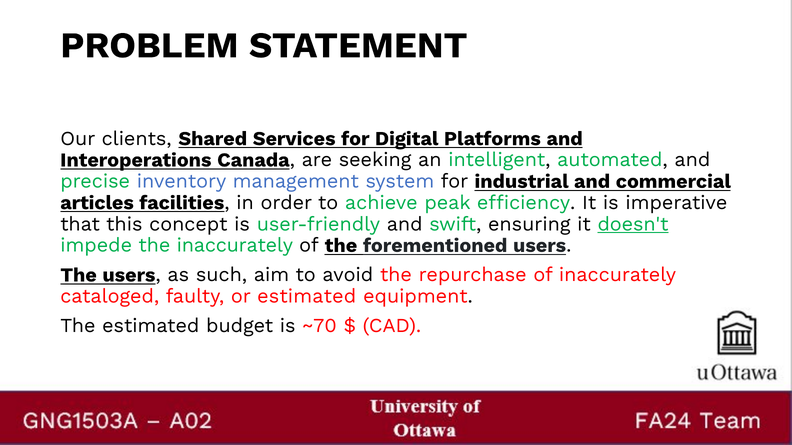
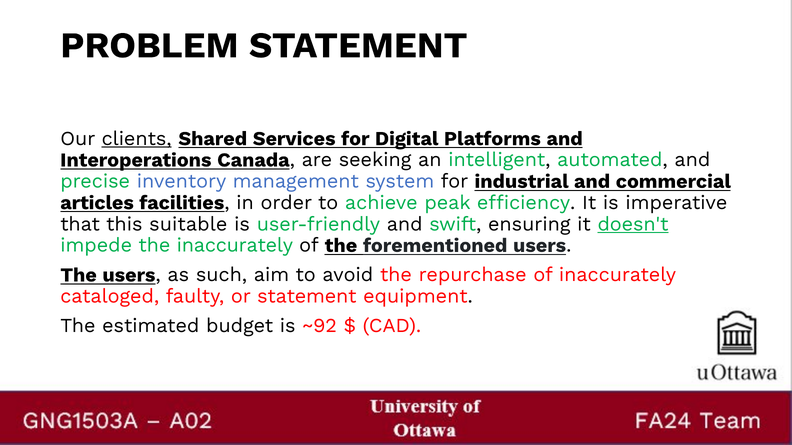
clients underline: none -> present
concept: concept -> suitable
or estimated: estimated -> statement
~70: ~70 -> ~92
